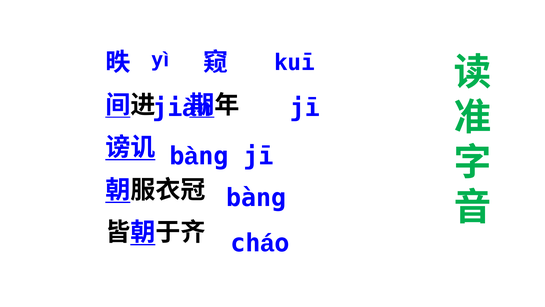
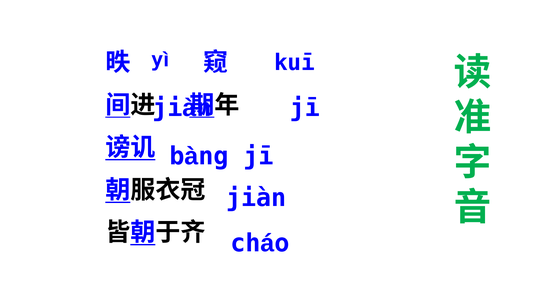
bàng at (256, 198): bàng -> jiàn
